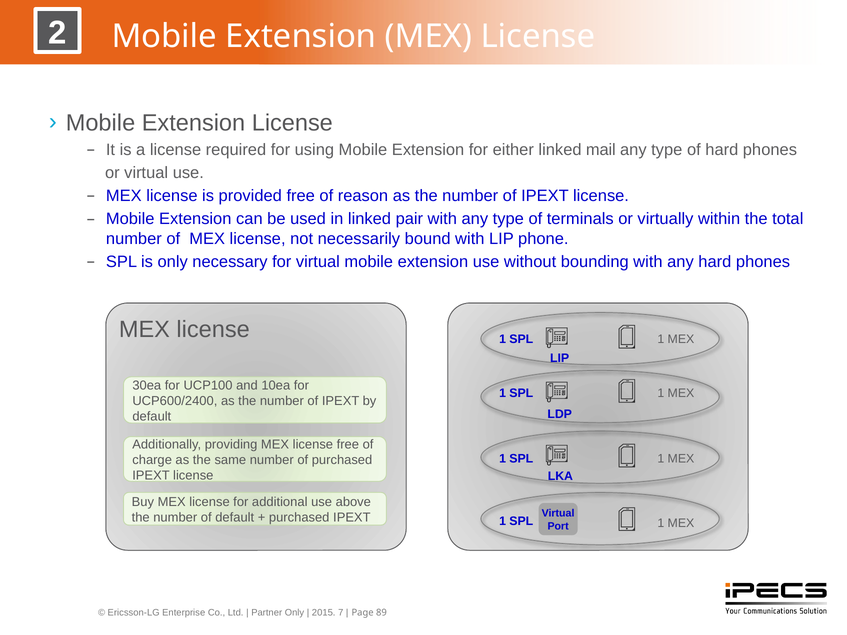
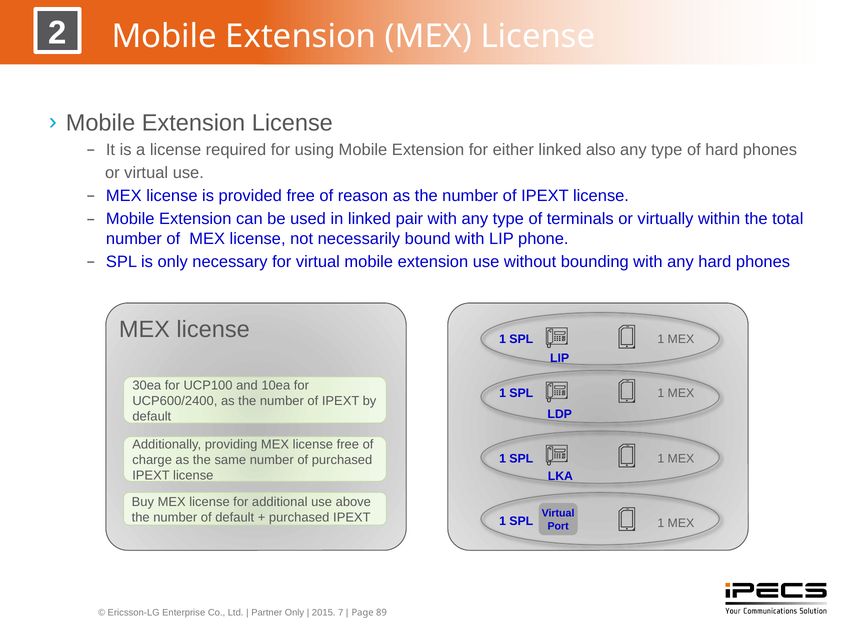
mail: mail -> also
